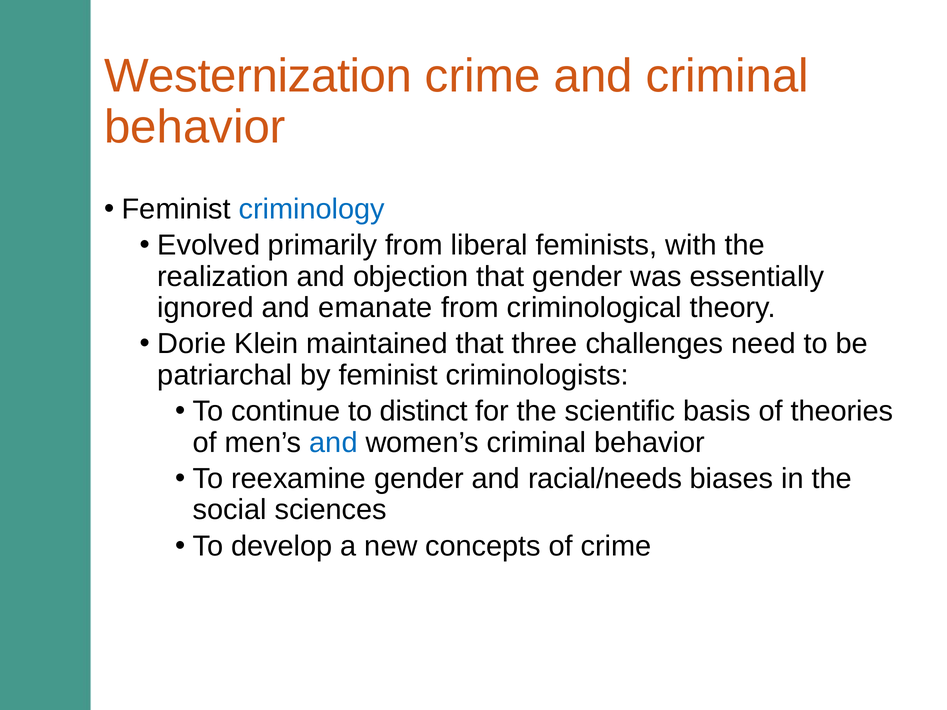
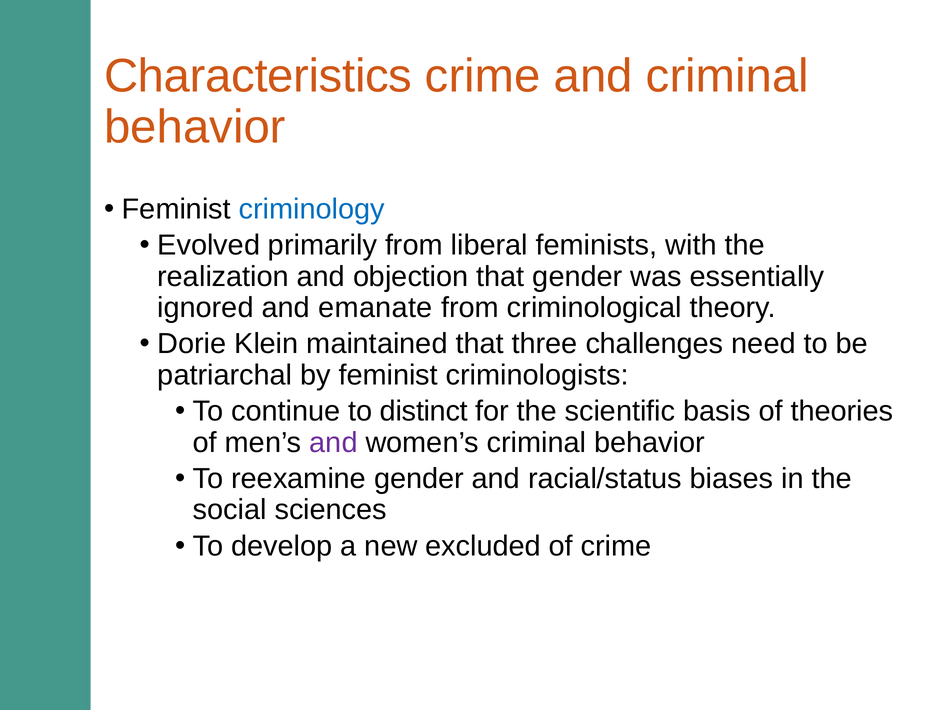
Westernization: Westernization -> Characteristics
and at (334, 443) colour: blue -> purple
racial/needs: racial/needs -> racial/status
concepts: concepts -> excluded
